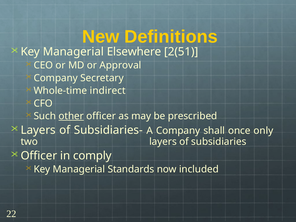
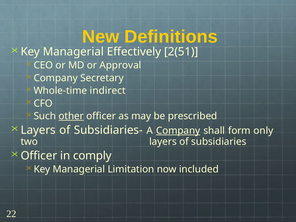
Elsewhere: Elsewhere -> Effectively
Company at (178, 131) underline: none -> present
once: once -> form
Standards: Standards -> Limitation
